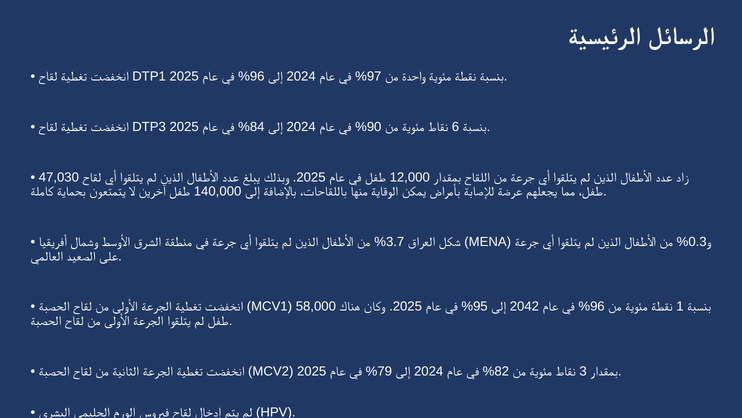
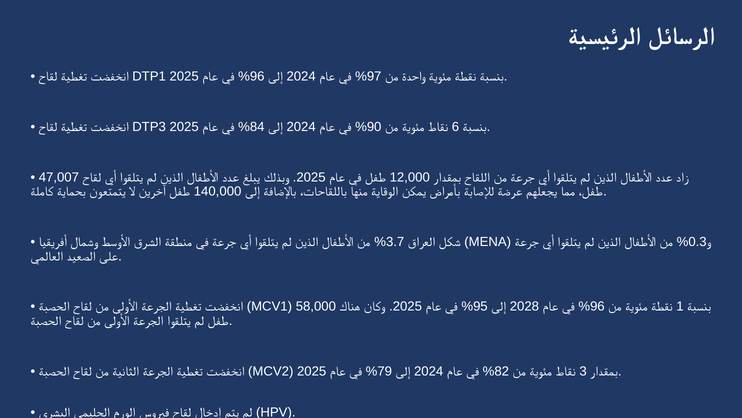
47,030: 47,030 -> 47,007
2042: 2042 -> 2028
